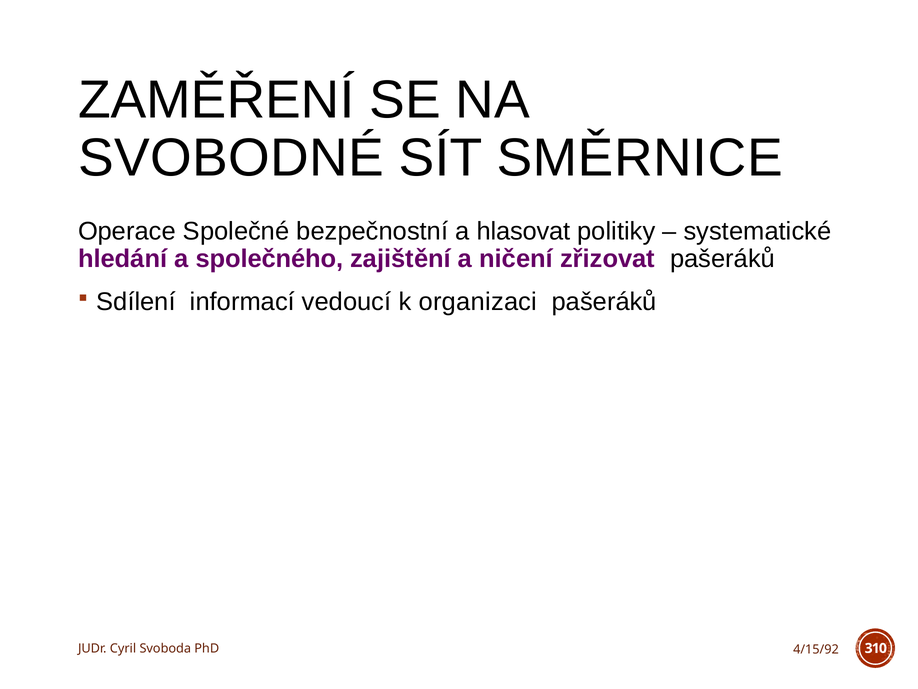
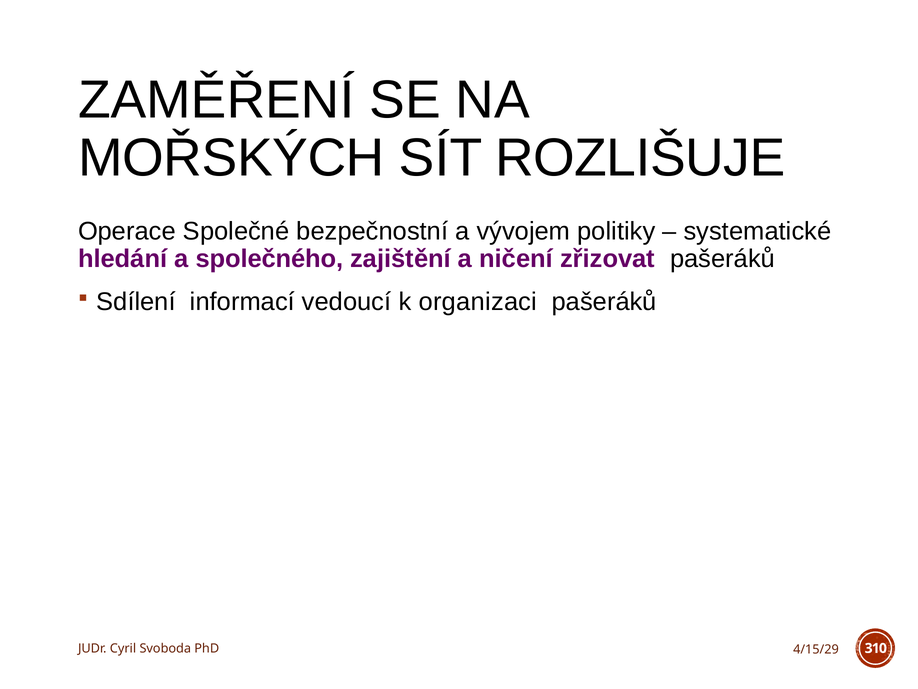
SVOBODNÉ: SVOBODNÉ -> MOŘSKÝCH
SMĚRNICE: SMĚRNICE -> ROZLIŠUJE
hlasovat: hlasovat -> vývojem
4/15/92: 4/15/92 -> 4/15/29
